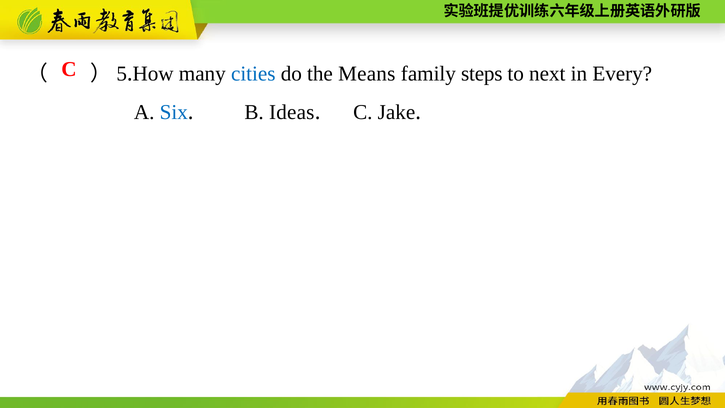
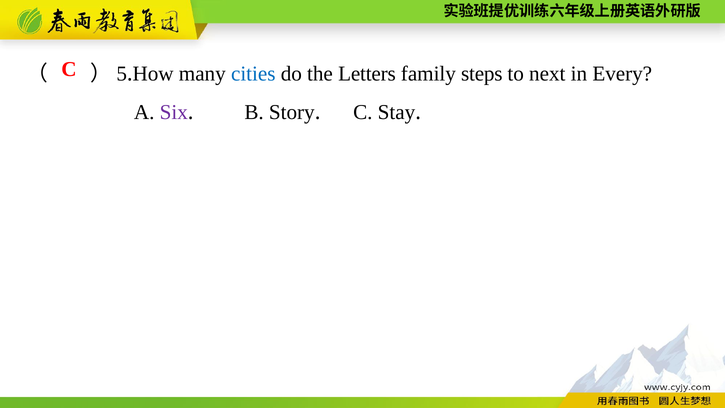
Means: Means -> Letters
Six colour: blue -> purple
Ideas: Ideas -> Story
Jake: Jake -> Stay
